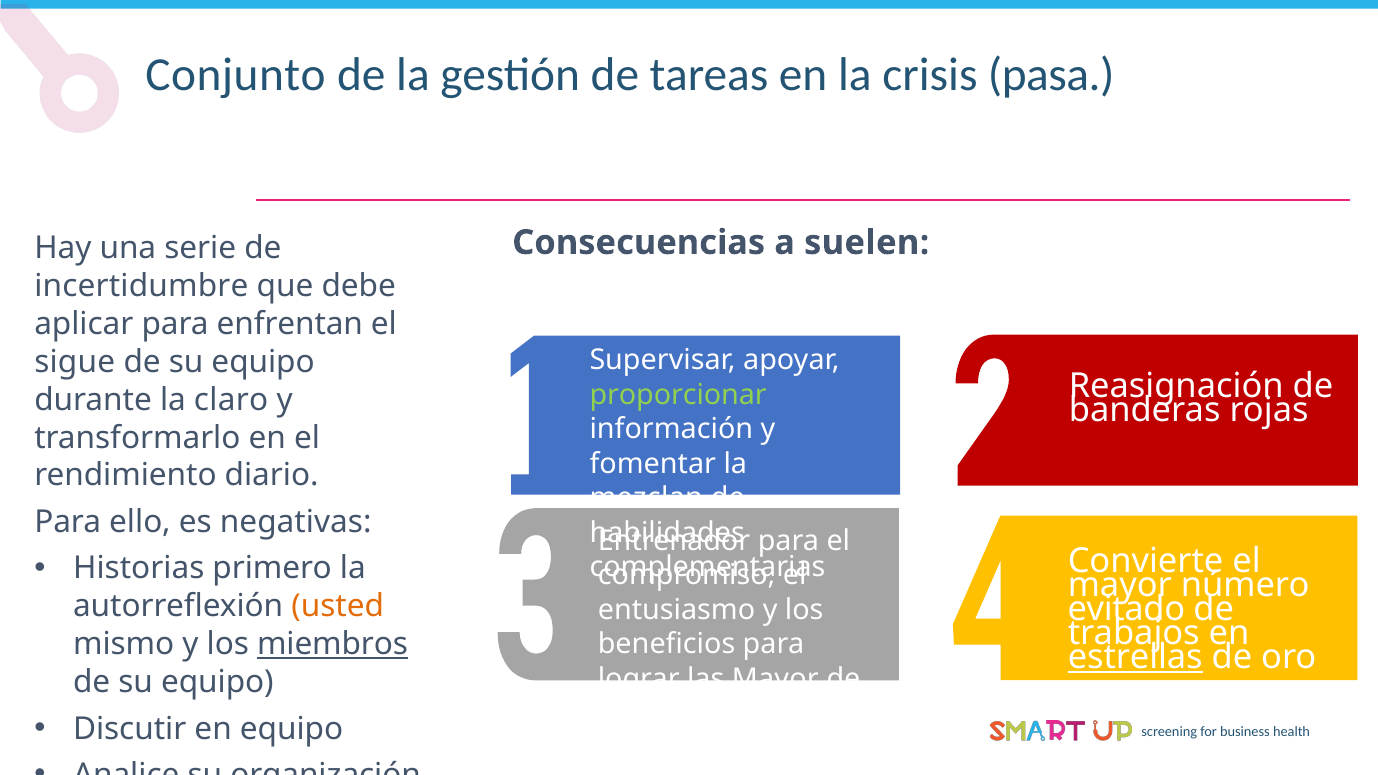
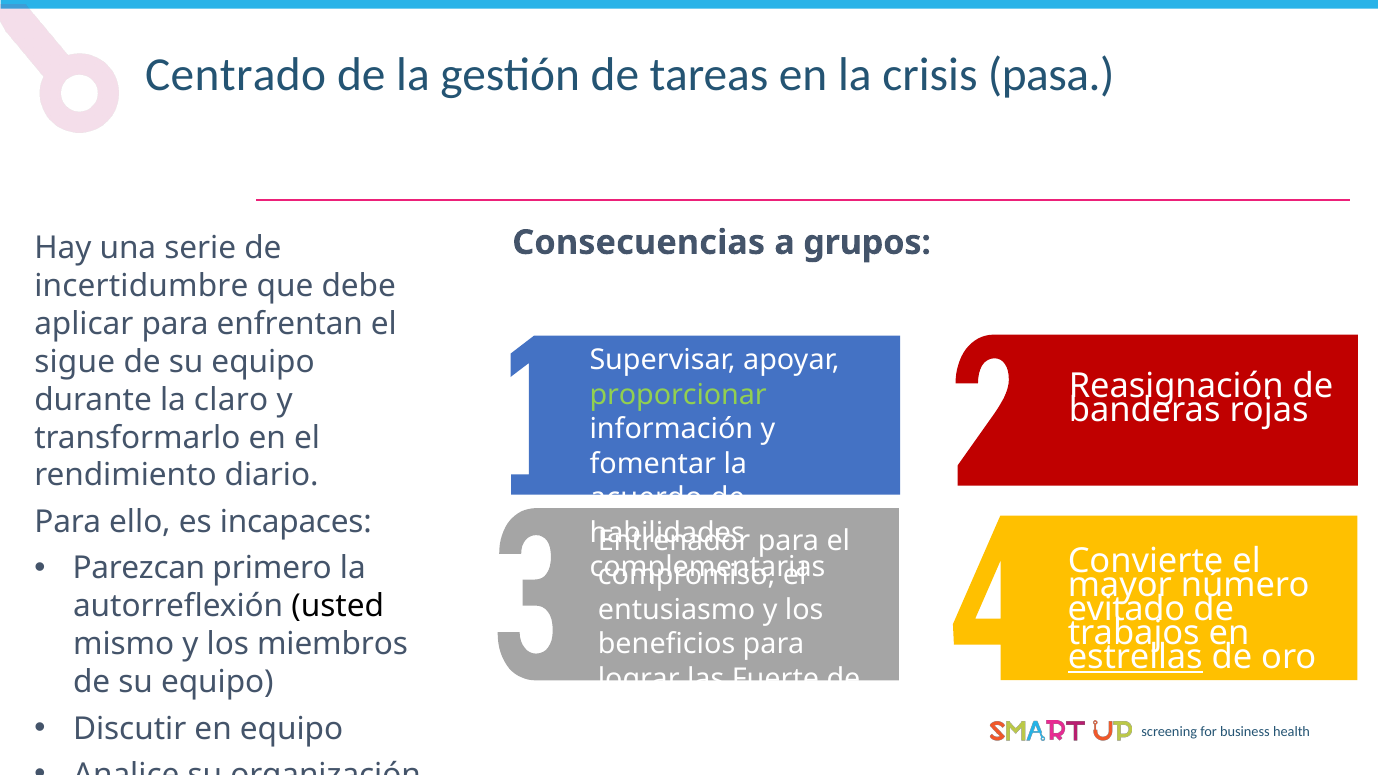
Conjunto: Conjunto -> Centrado
suelen: suelen -> grupos
mezclan: mezclan -> acuerdo
negativas: negativas -> incapaces
Historias: Historias -> Parezcan
usted colour: orange -> black
miembros underline: present -> none
las Mayor: Mayor -> Fuerte
